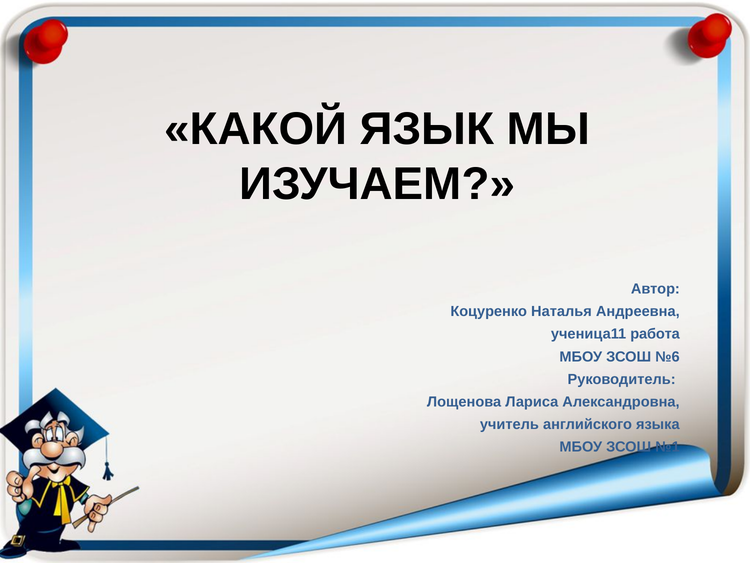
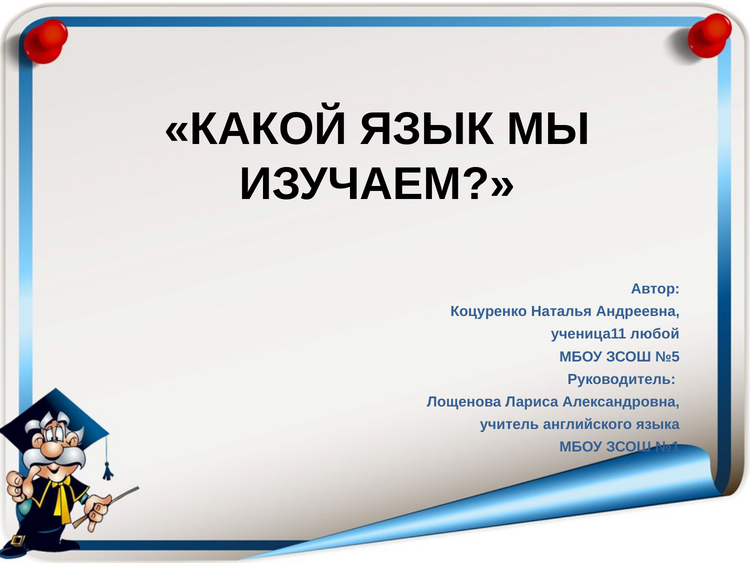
работа: работа -> любой
№6: №6 -> №5
